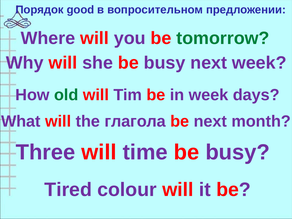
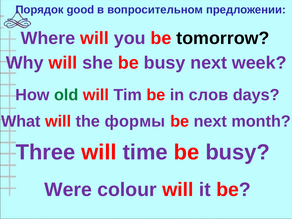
tomorrow colour: green -> black
in week: week -> слов
глагола: глагола -> формы
Tired: Tired -> Were
